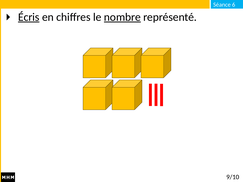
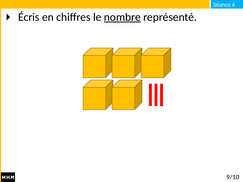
Écris underline: present -> none
